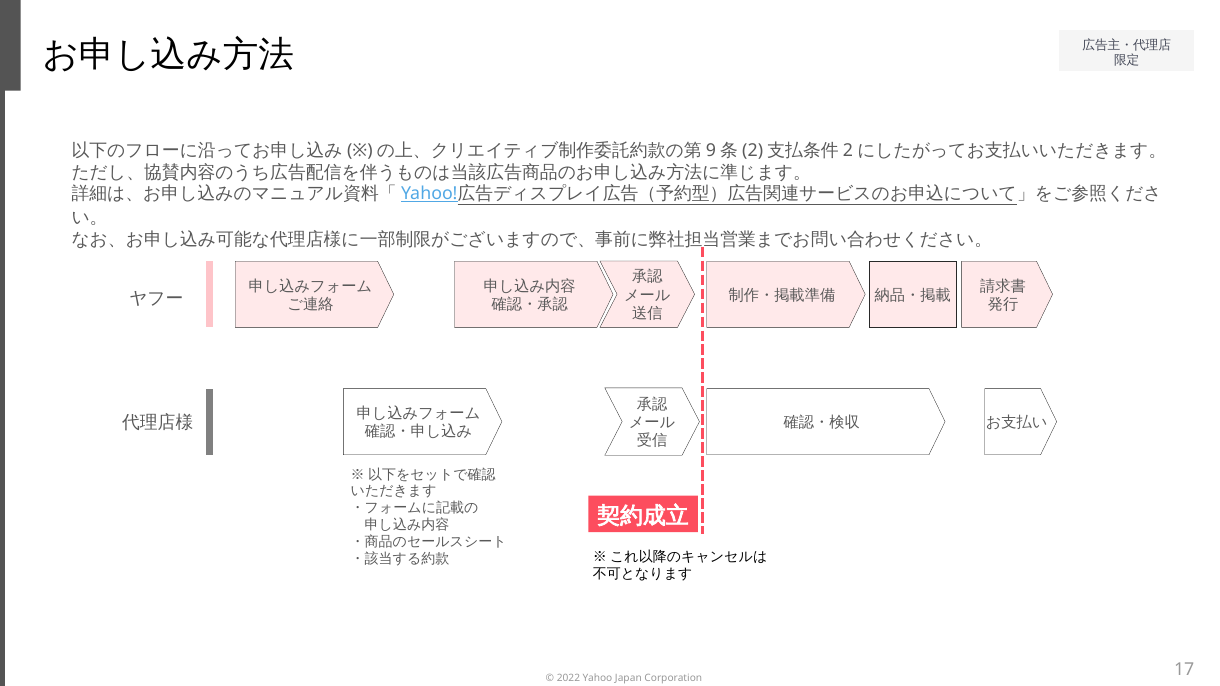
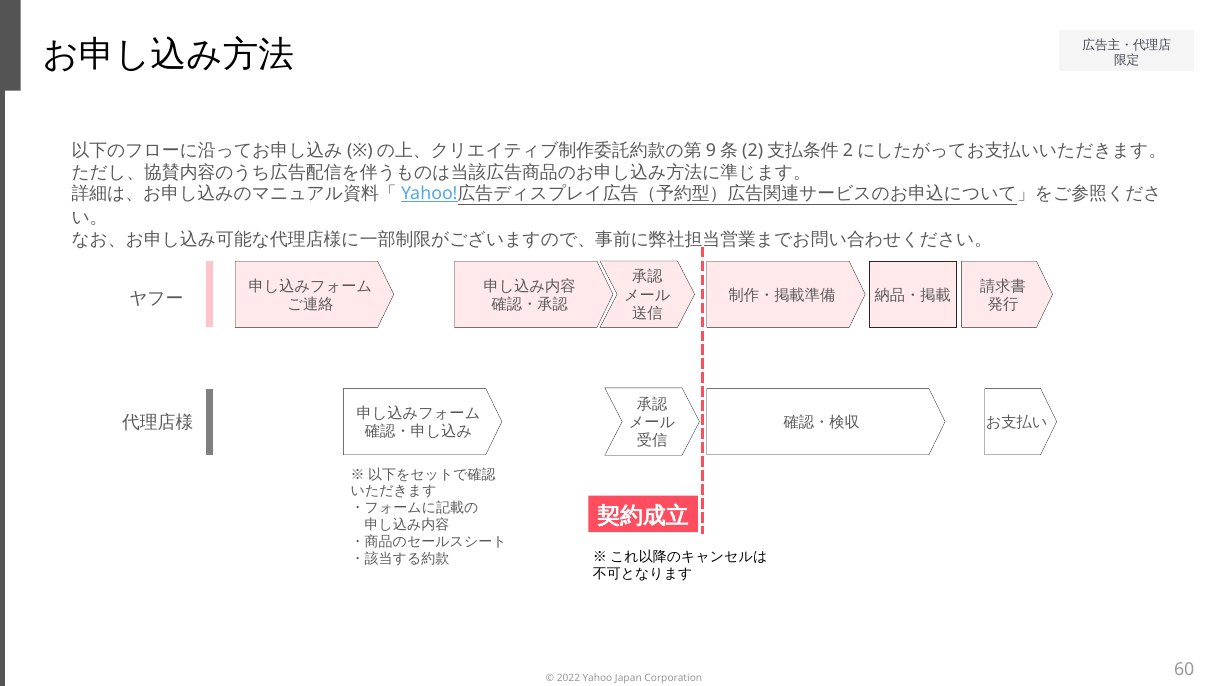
17: 17 -> 60
